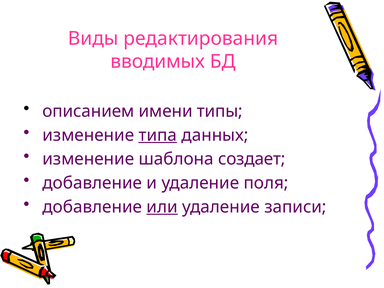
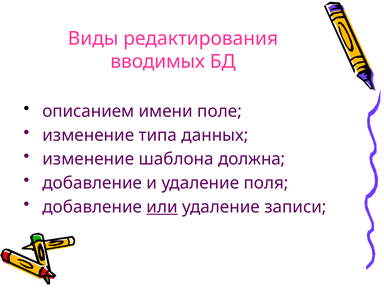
типы: типы -> поле
типа underline: present -> none
создает: создает -> должна
